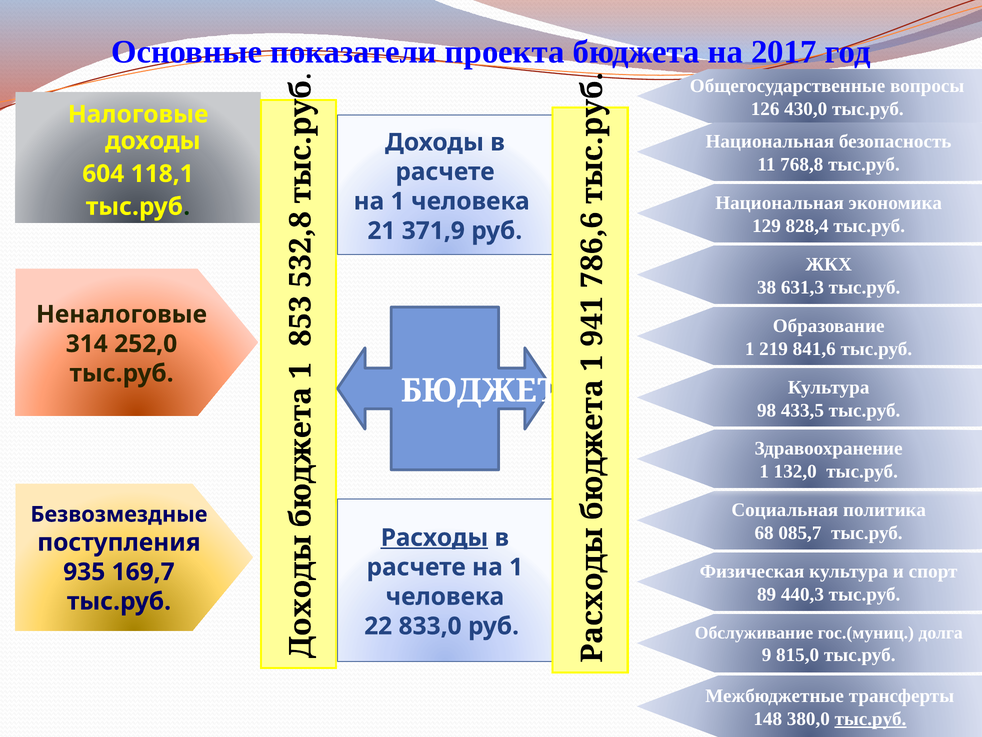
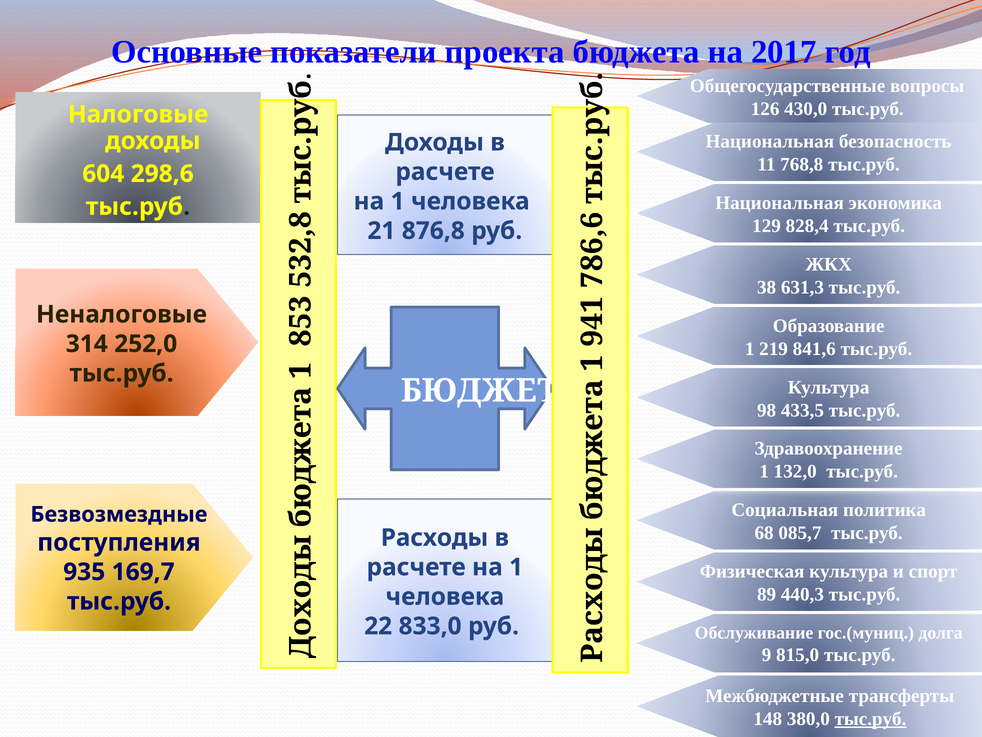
118,1: 118,1 -> 298,6
371,9: 371,9 -> 876,8
Расходы underline: present -> none
